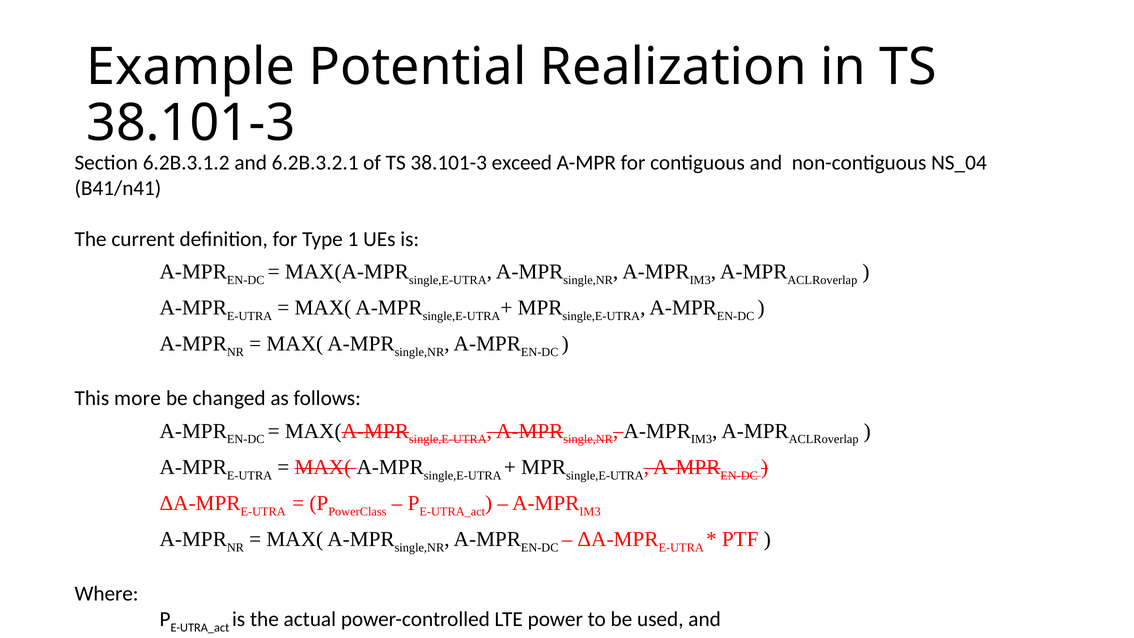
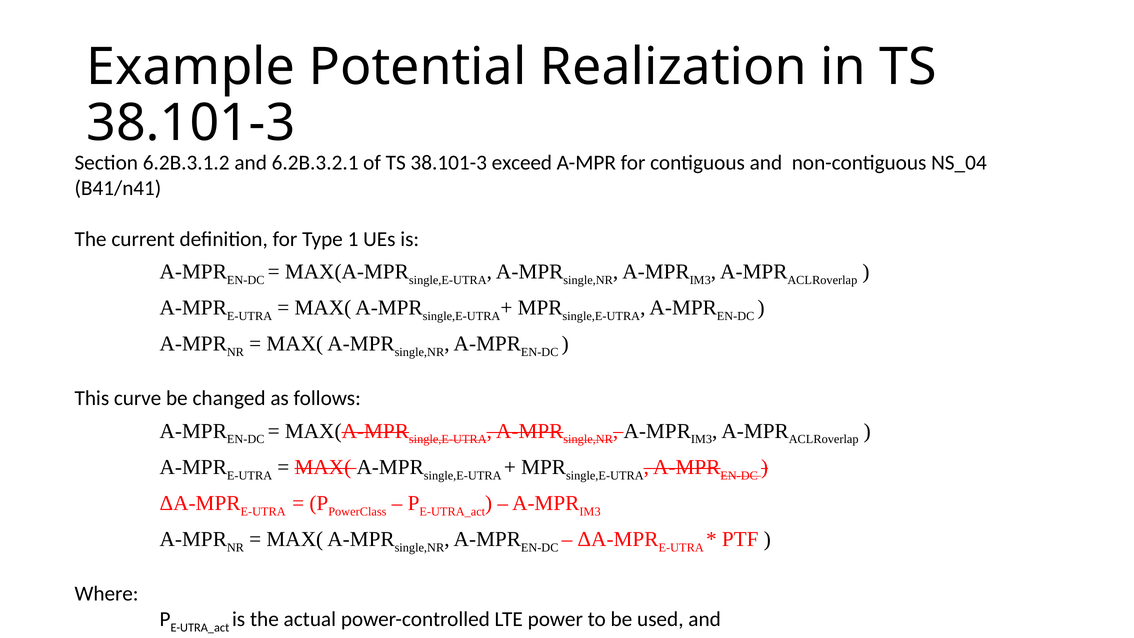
more: more -> curve
